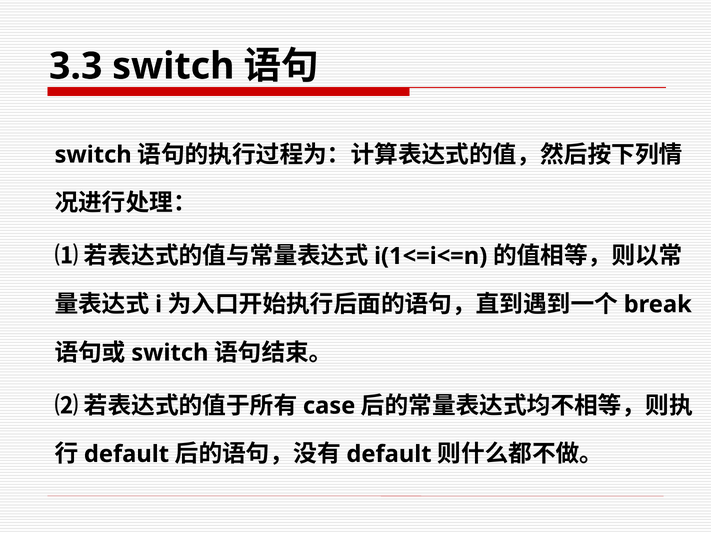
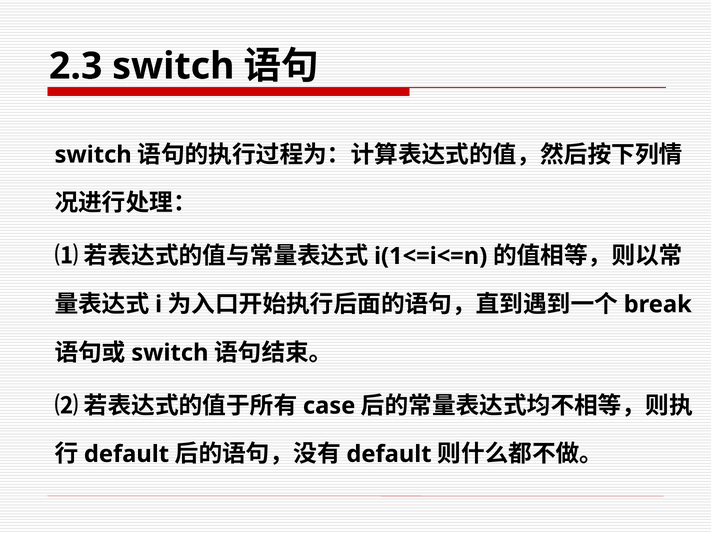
3.3: 3.3 -> 2.3
